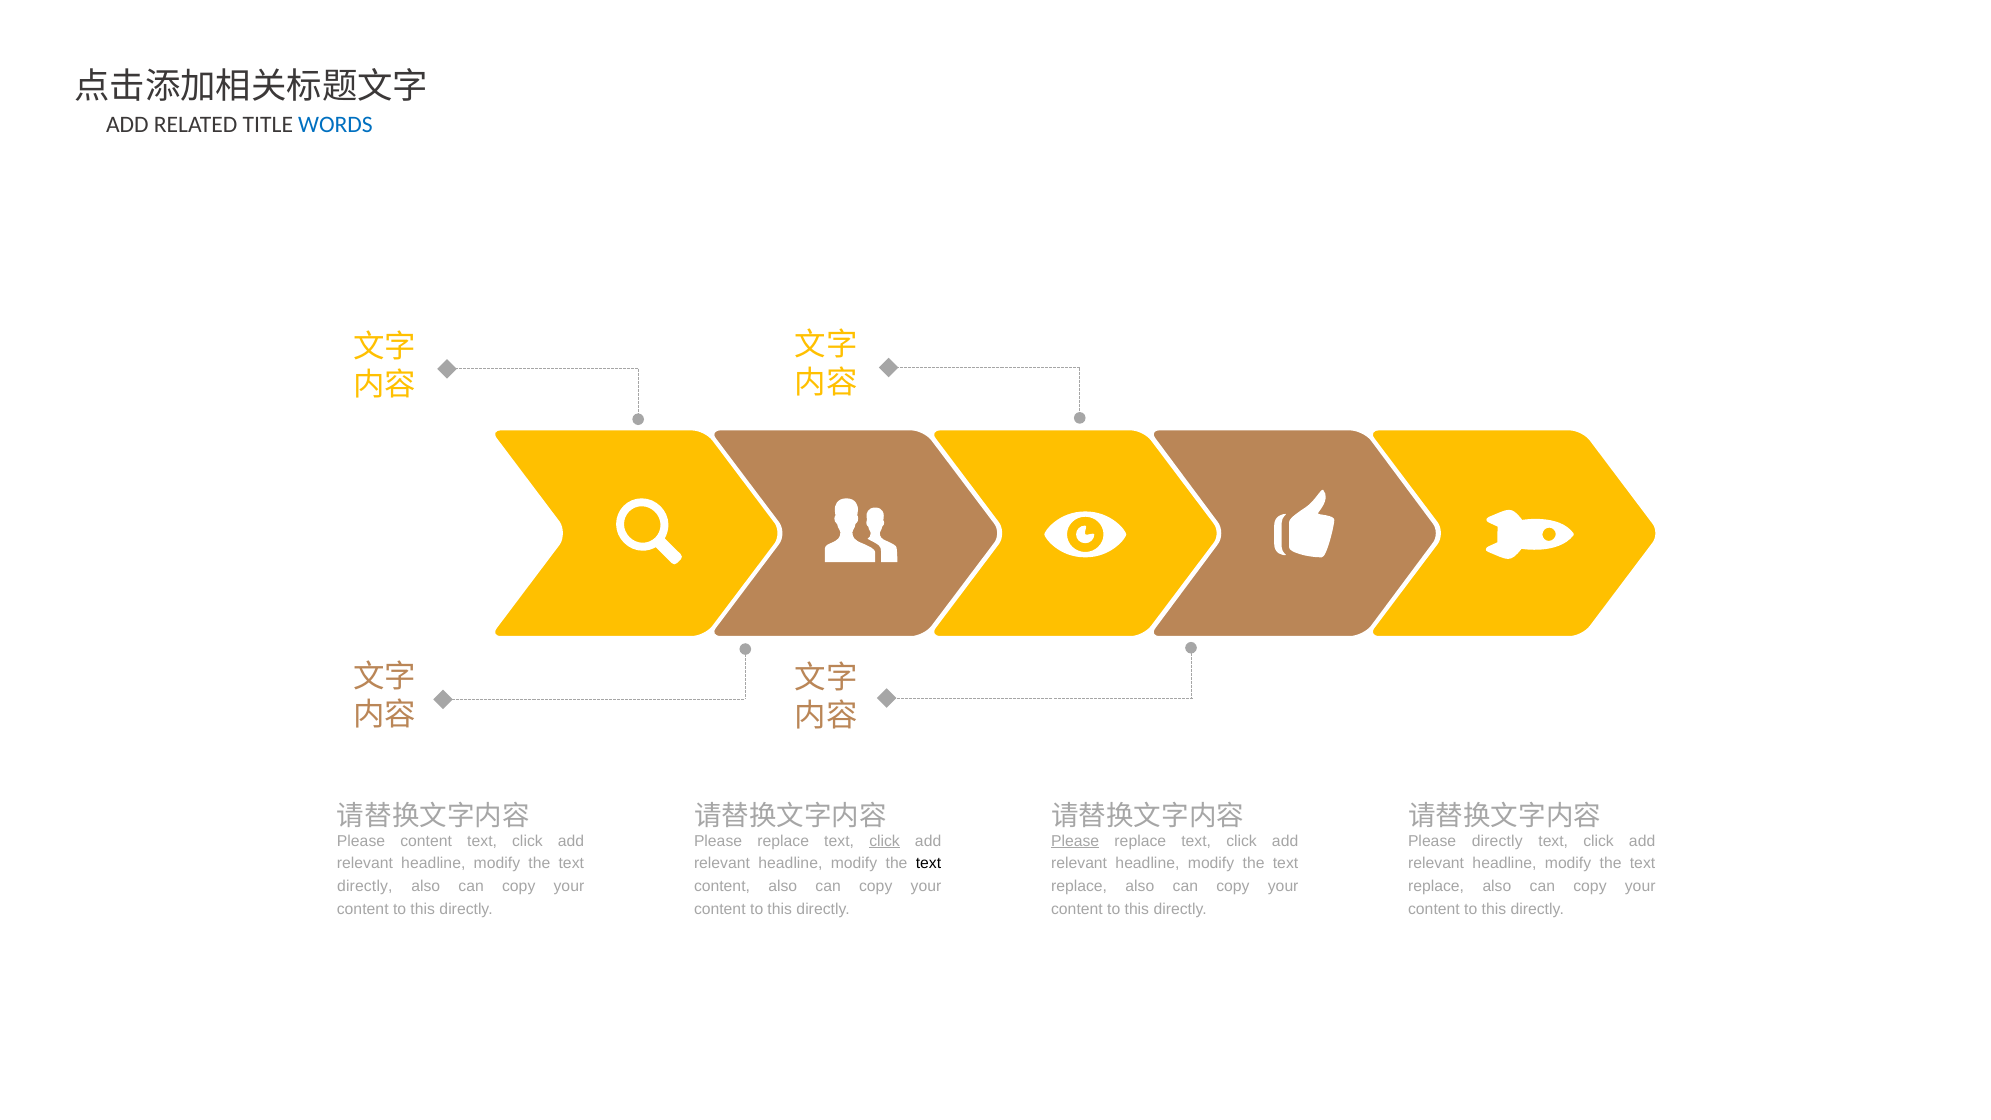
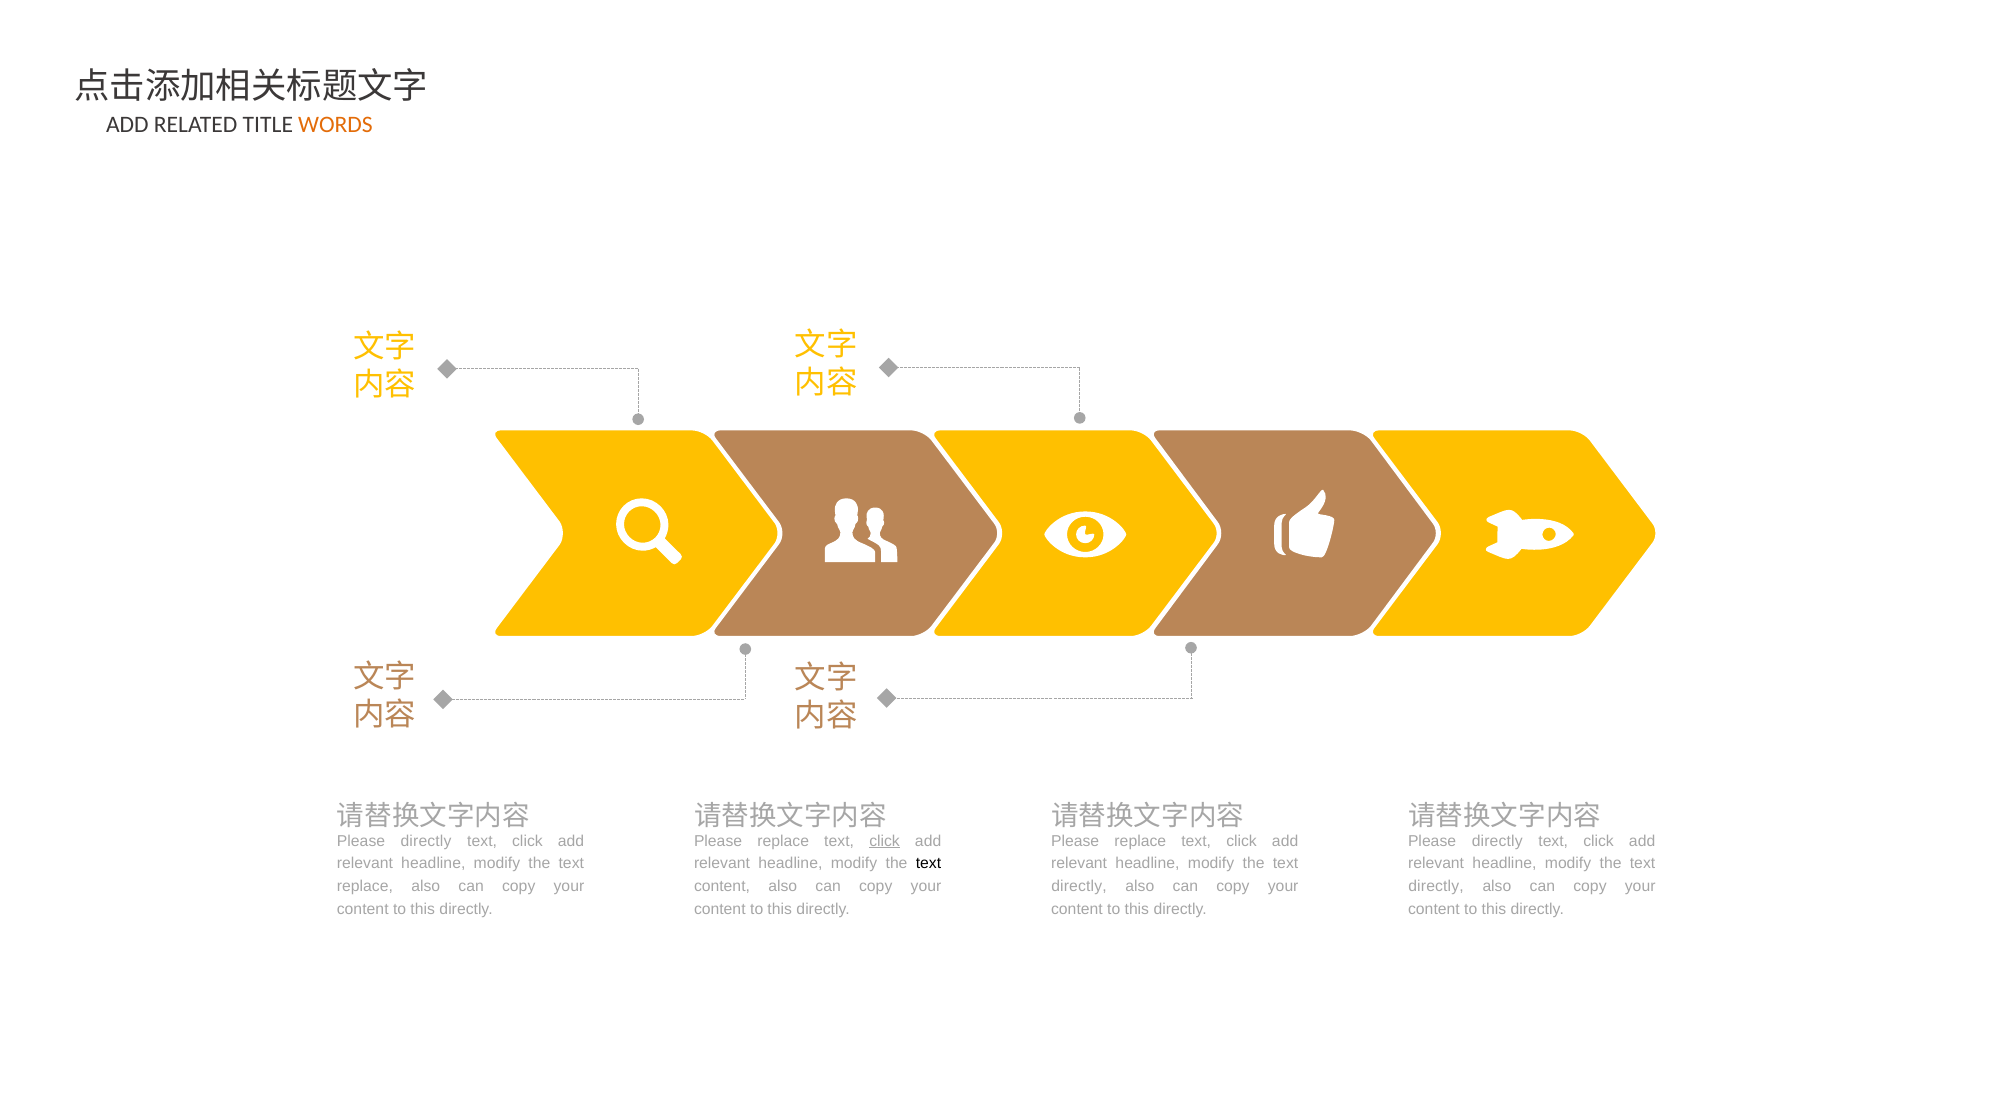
WORDS colour: blue -> orange
content at (426, 841): content -> directly
Please at (1075, 841) underline: present -> none
directly at (365, 886): directly -> replace
replace at (1079, 886): replace -> directly
replace at (1436, 886): replace -> directly
